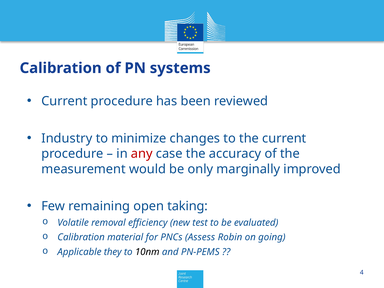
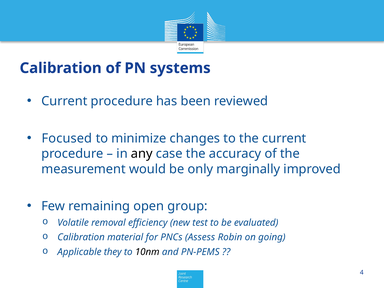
Industry: Industry -> Focused
any colour: red -> black
taking: taking -> group
